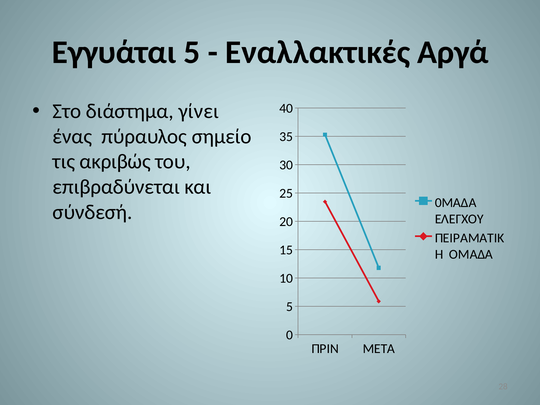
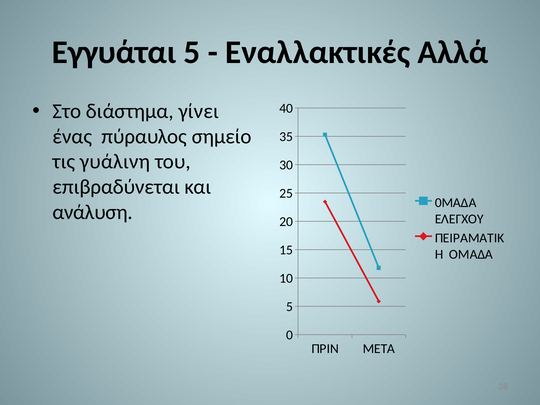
Αργά: Αργά -> Αλλά
ακριβώς: ακριβώς -> γυάλινη
σύνδεσή: σύνδεσή -> ανάλυση
